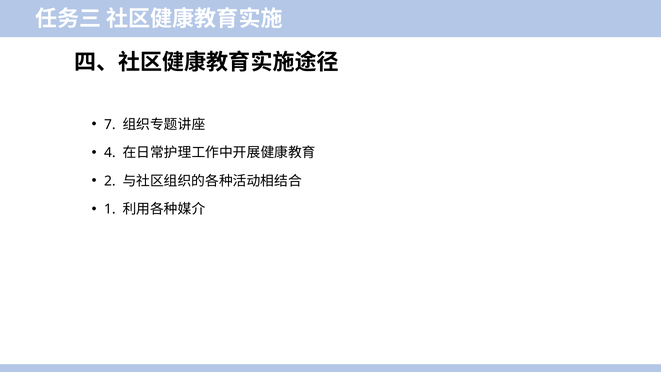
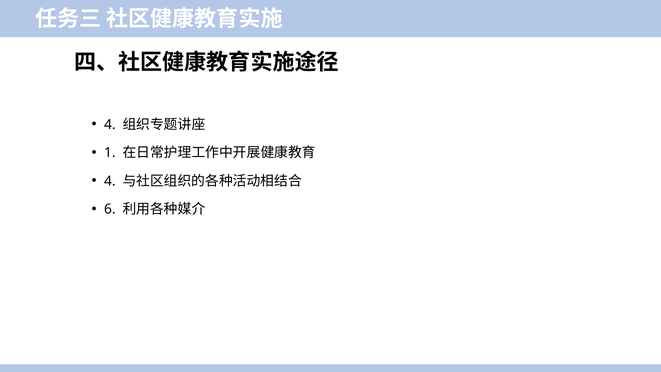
7 at (110, 124): 7 -> 4
4: 4 -> 1
2 at (110, 181): 2 -> 4
1: 1 -> 6
